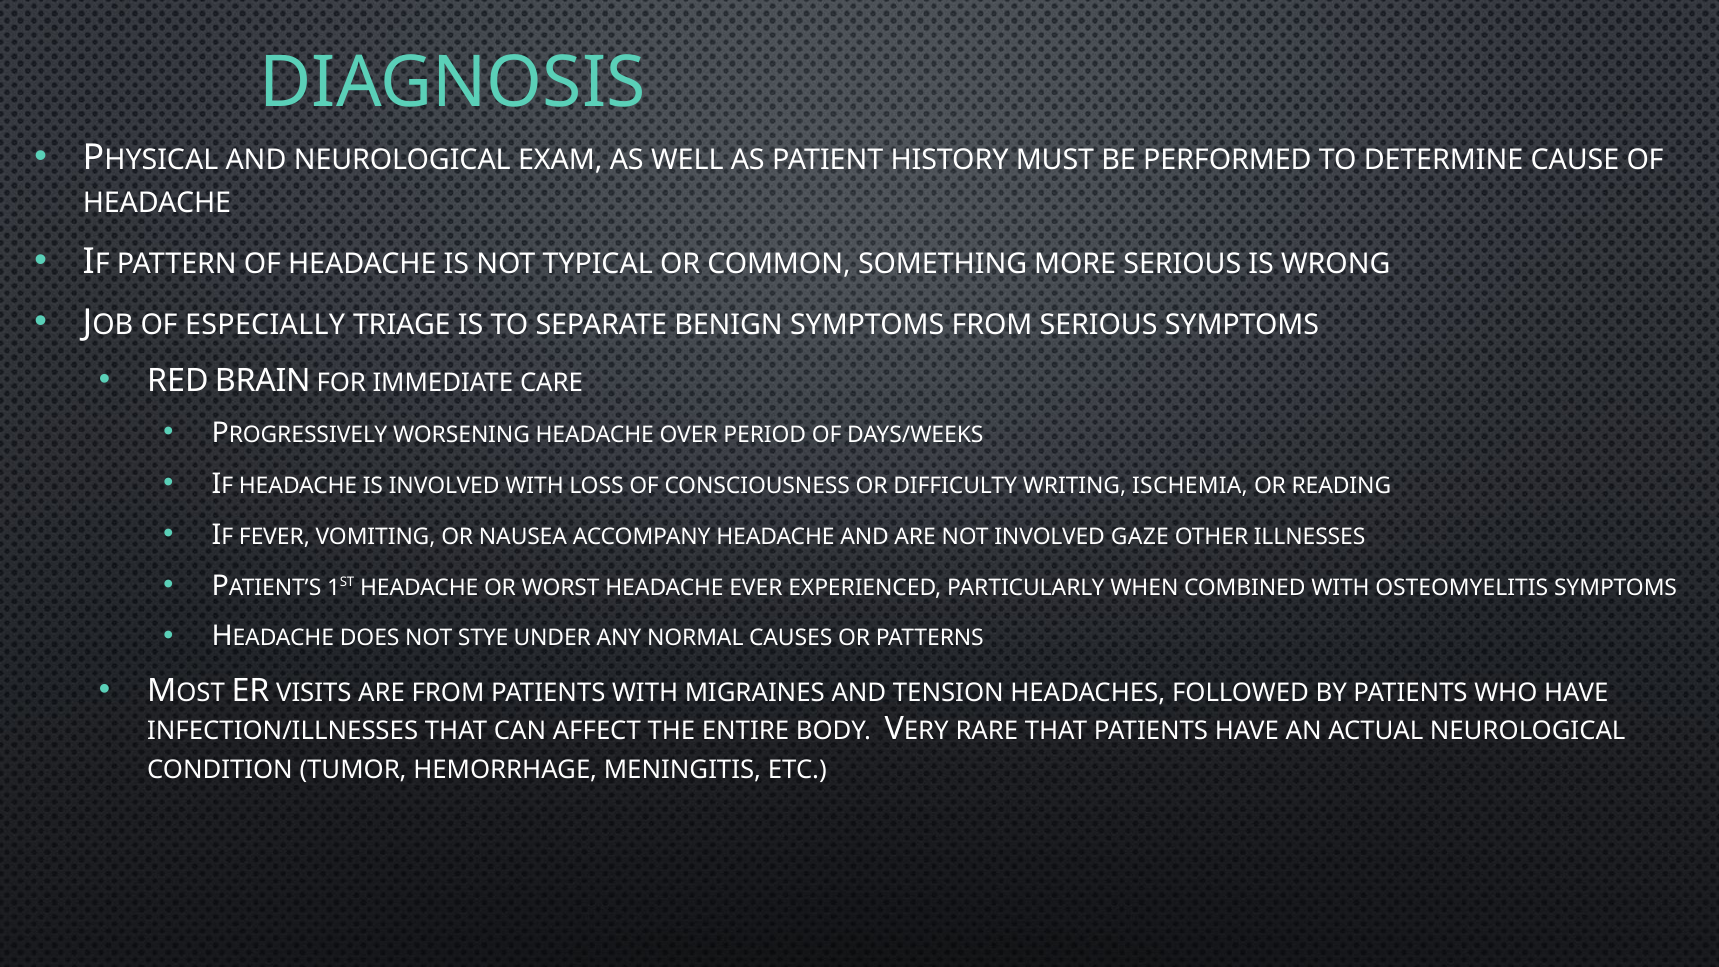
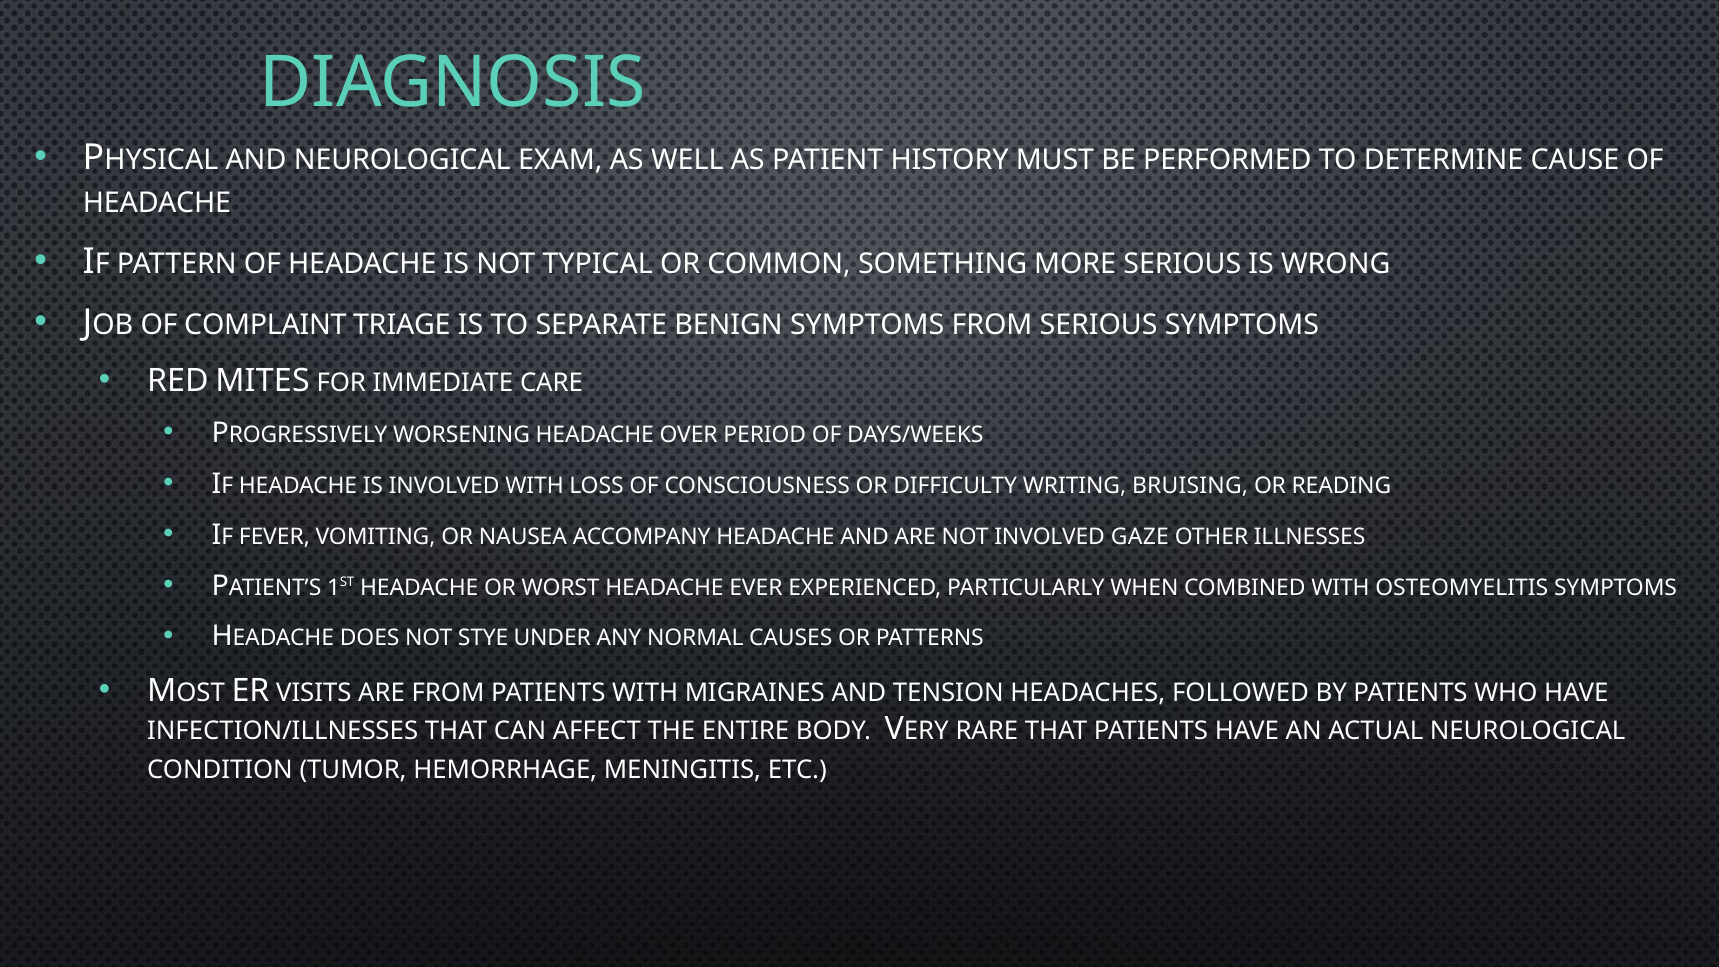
ESPECIALLY: ESPECIALLY -> COMPLAINT
BRAIN: BRAIN -> MITES
ISCHEMIA: ISCHEMIA -> BRUISING
